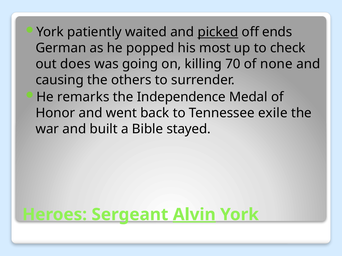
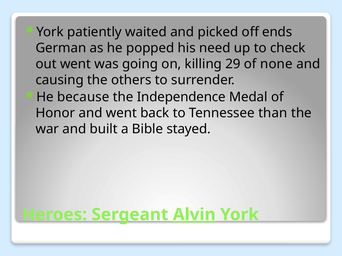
picked underline: present -> none
most: most -> need
out does: does -> went
70: 70 -> 29
remarks: remarks -> because
exile: exile -> than
